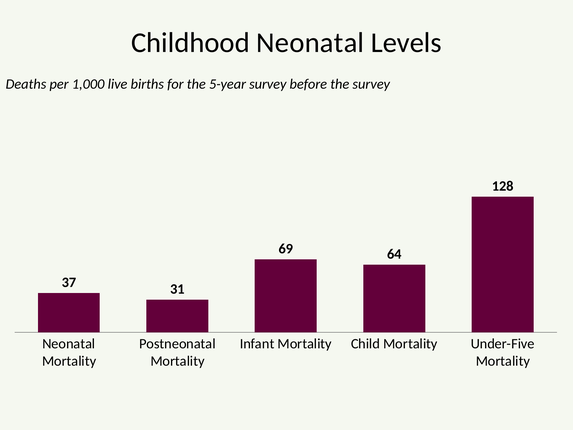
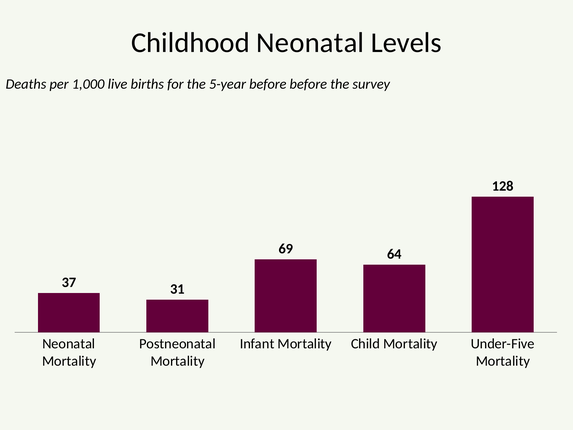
5-year survey: survey -> before
